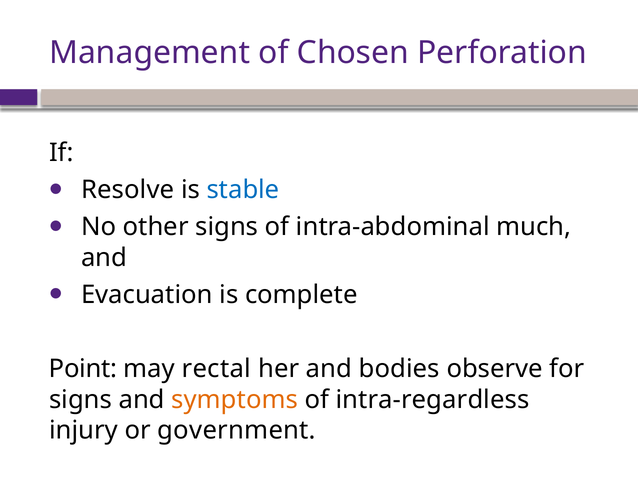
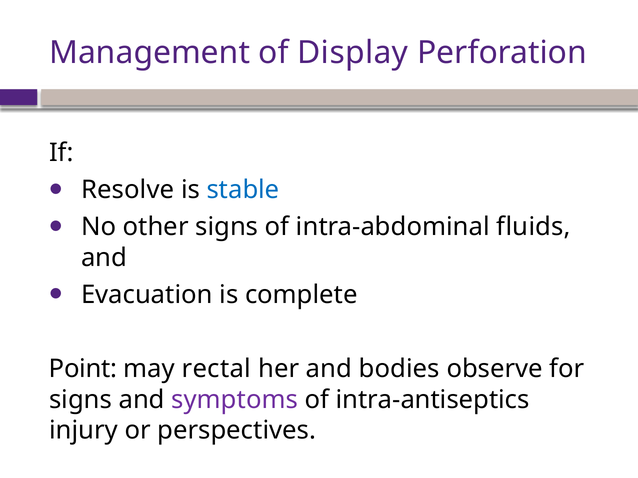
Chosen: Chosen -> Display
much: much -> fluids
symptoms colour: orange -> purple
intra-regardless: intra-regardless -> intra-antiseptics
government: government -> perspectives
